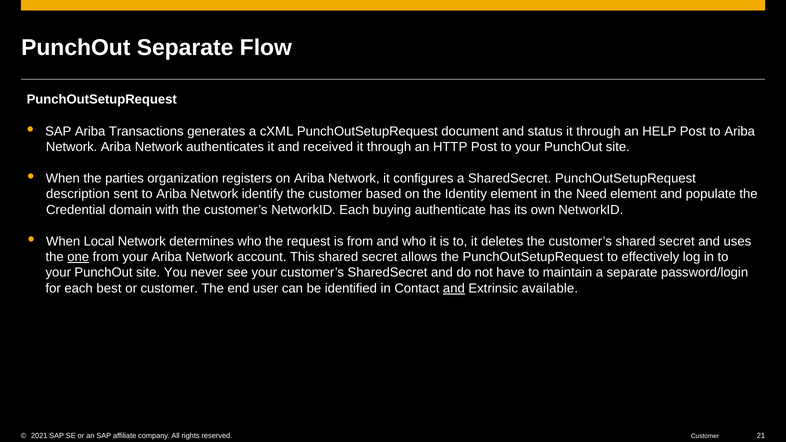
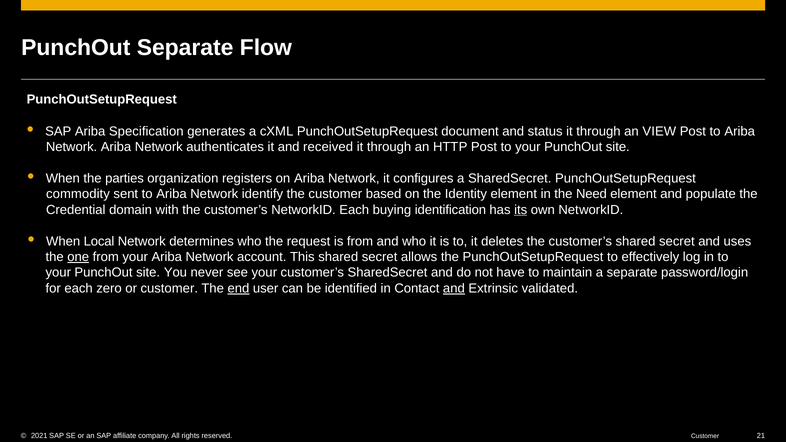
Transactions: Transactions -> Specification
HELP: HELP -> VIEW
description: description -> commodity
authenticate: authenticate -> identification
its underline: none -> present
best: best -> zero
end underline: none -> present
available: available -> validated
